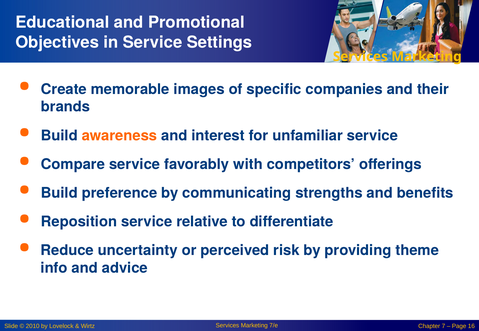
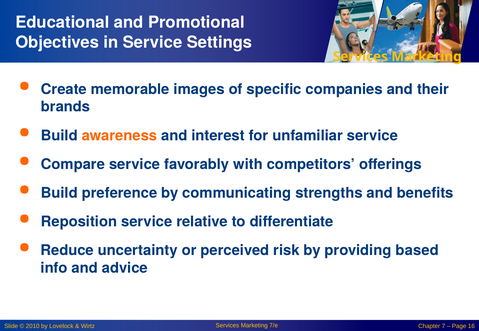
theme: theme -> based
